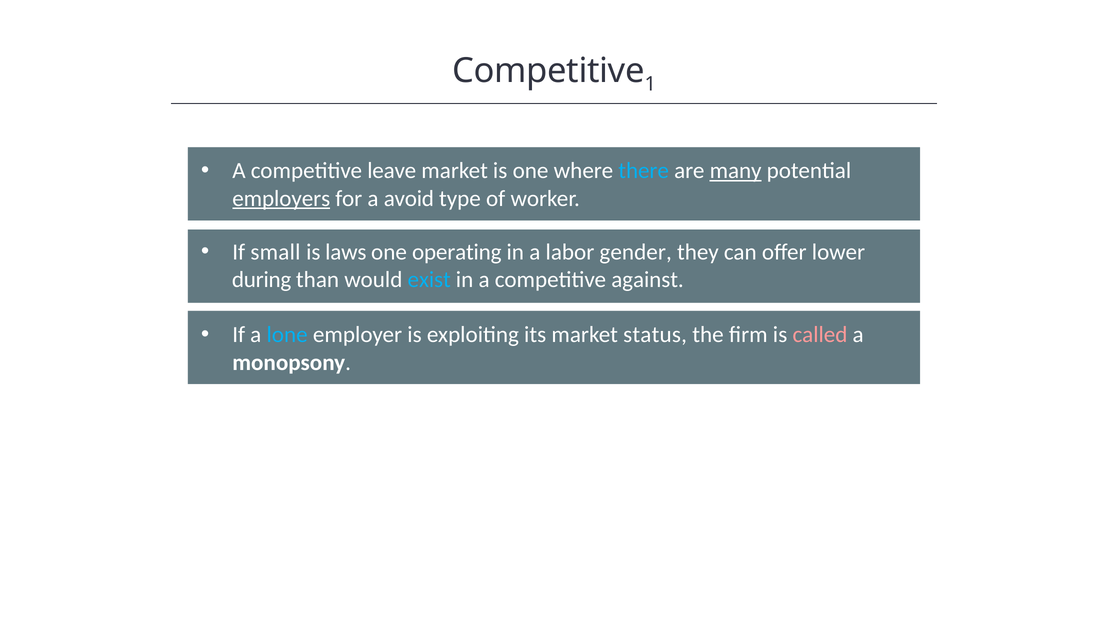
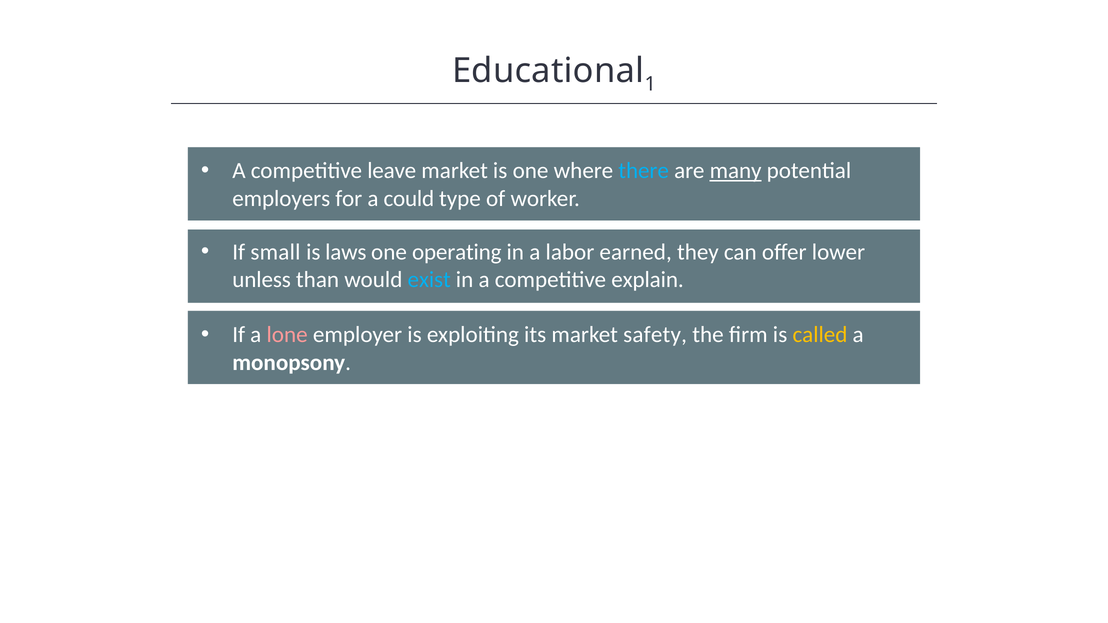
Competitive at (548, 71): Competitive -> Educational
employers underline: present -> none
avoid: avoid -> could
gender: gender -> earned
during: during -> unless
against: against -> explain
lone colour: light blue -> pink
status: status -> safety
called colour: pink -> yellow
